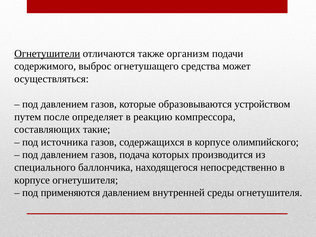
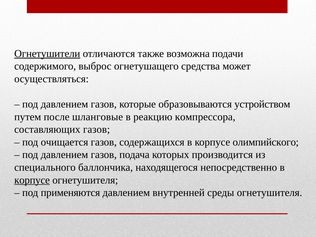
организм: организм -> возможна
определяет: определяет -> шланговые
составляющих такие: такие -> газов
источника: источника -> очищается
корпусе at (32, 180) underline: none -> present
